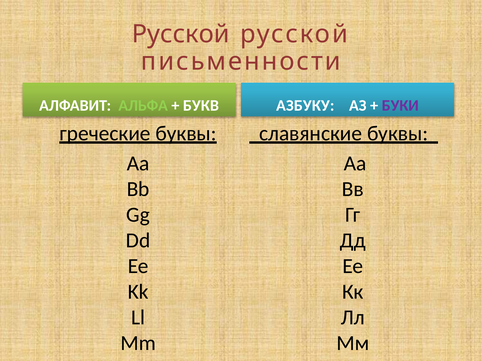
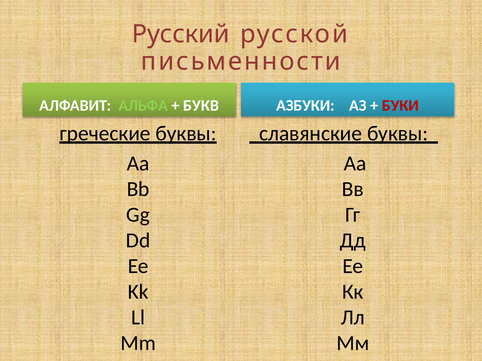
Русской at (181, 34): Русской -> Русский
АЗБУКУ: АЗБУКУ -> АЗБУКИ
БУКИ colour: purple -> red
